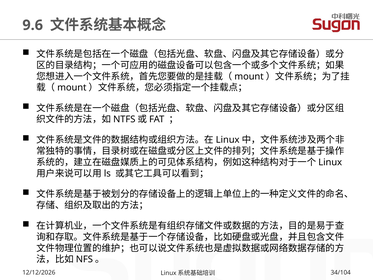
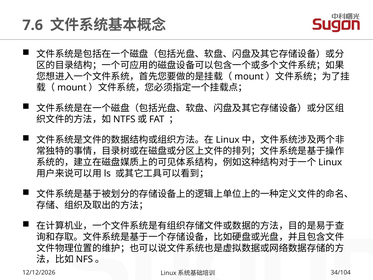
9.6: 9.6 -> 7.6
